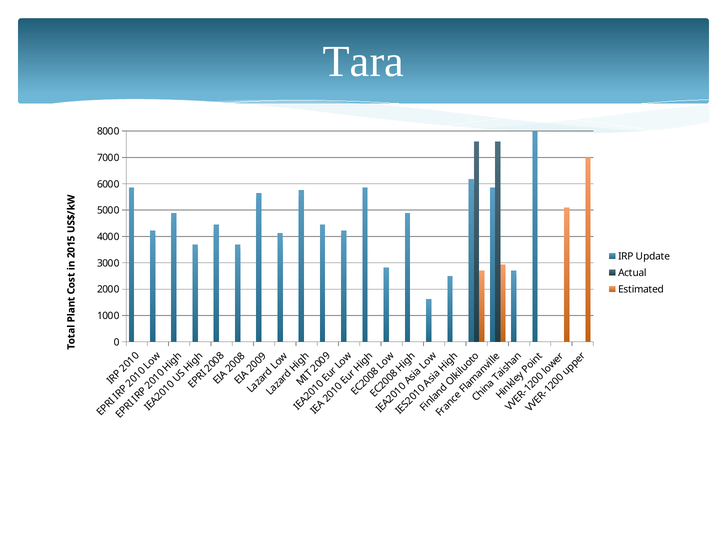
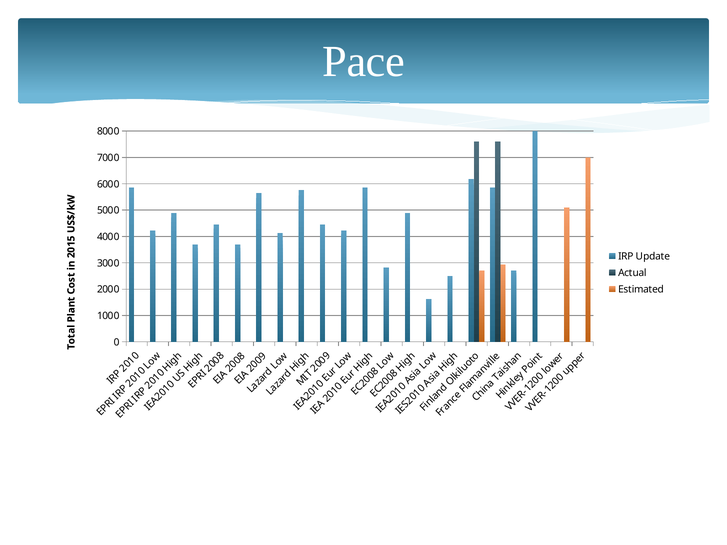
Tara: Tara -> Pace
